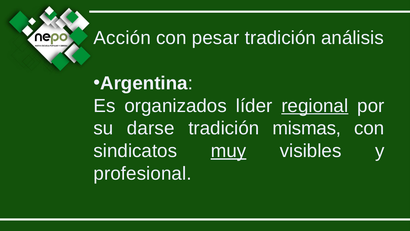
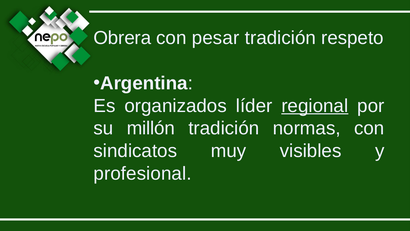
Acción: Acción -> Obrera
análisis: análisis -> respeto
darse: darse -> millón
mismas: mismas -> normas
muy underline: present -> none
